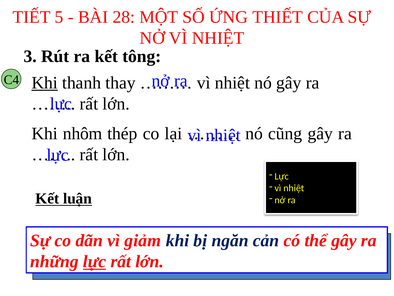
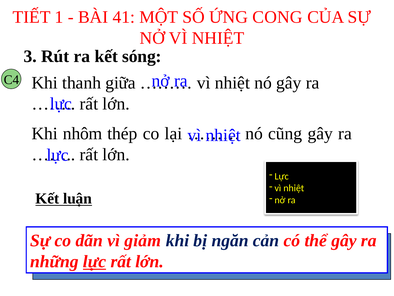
5: 5 -> 1
28: 28 -> 41
THIẾT: THIẾT -> CONG
tông: tông -> sóng
Khi at (45, 83) underline: present -> none
thay: thay -> giữa
